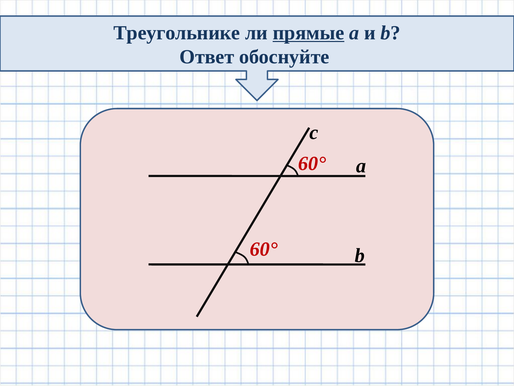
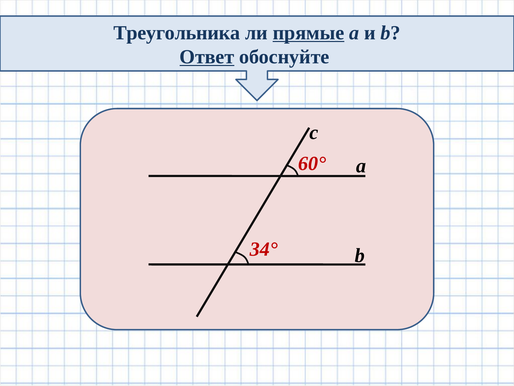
Треугольнике: Треугольнике -> Треугольника
Ответ underline: none -> present
60° at (264, 249): 60° -> 34°
